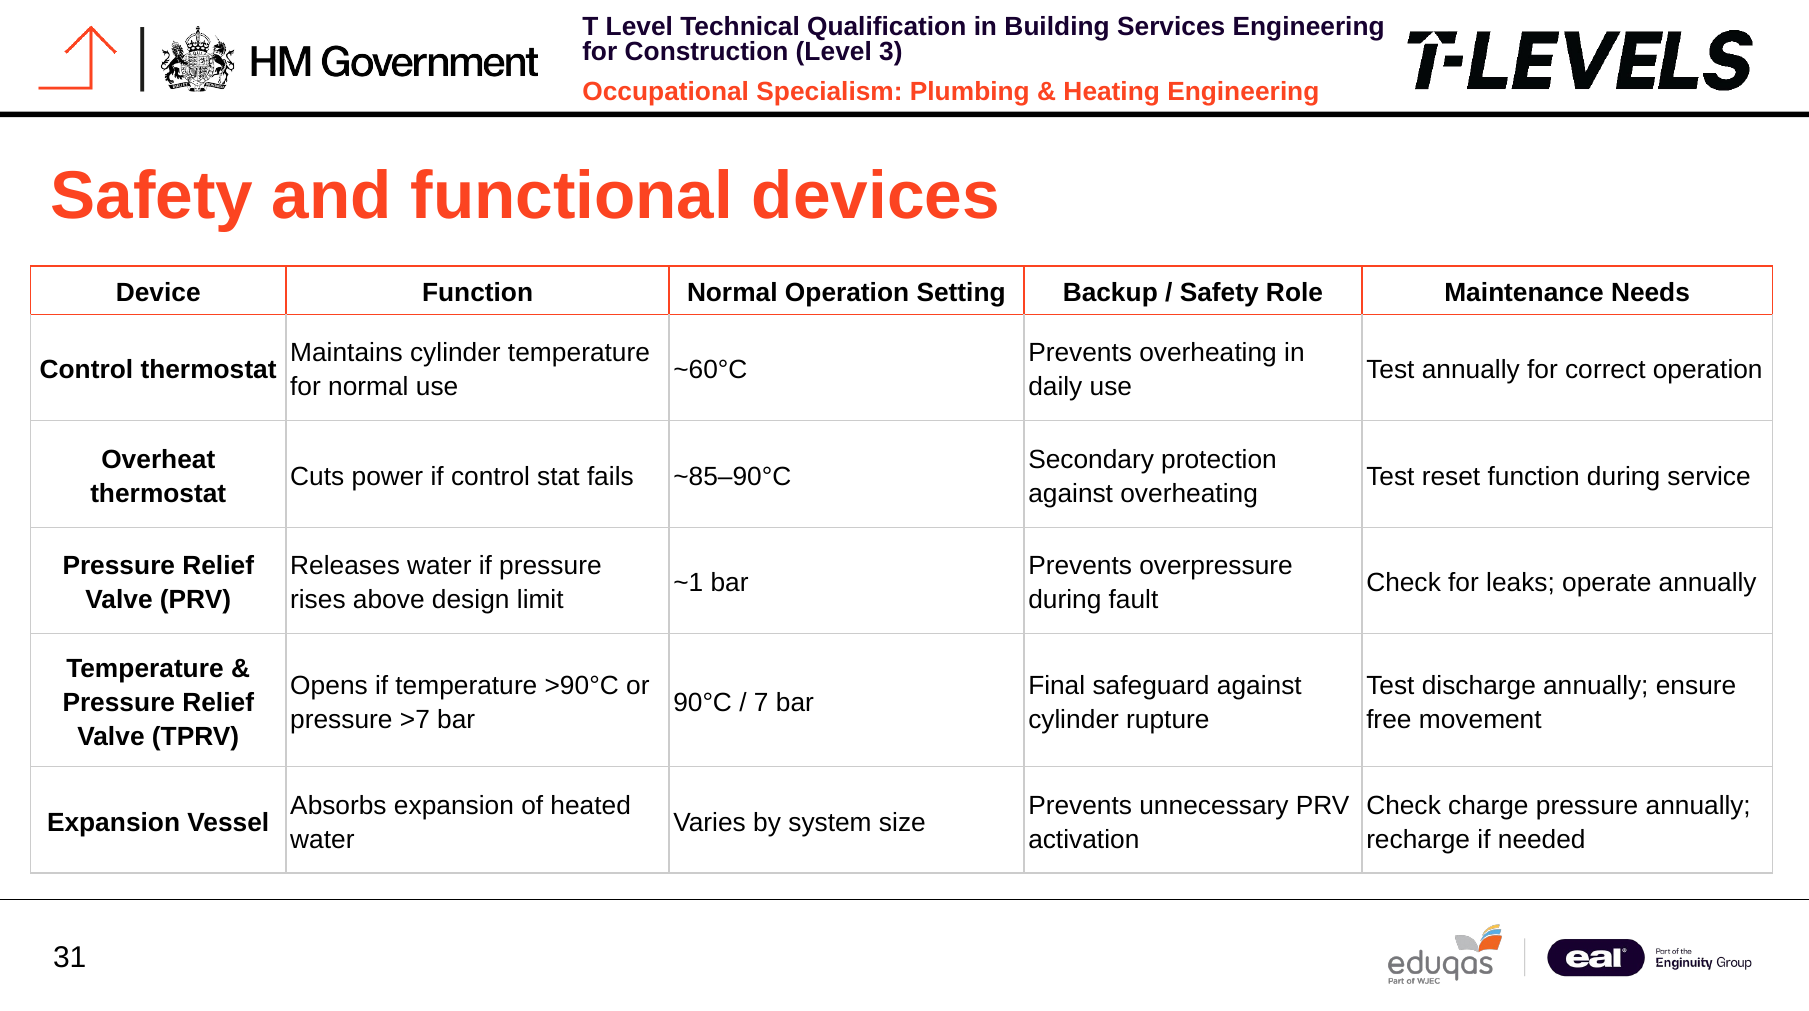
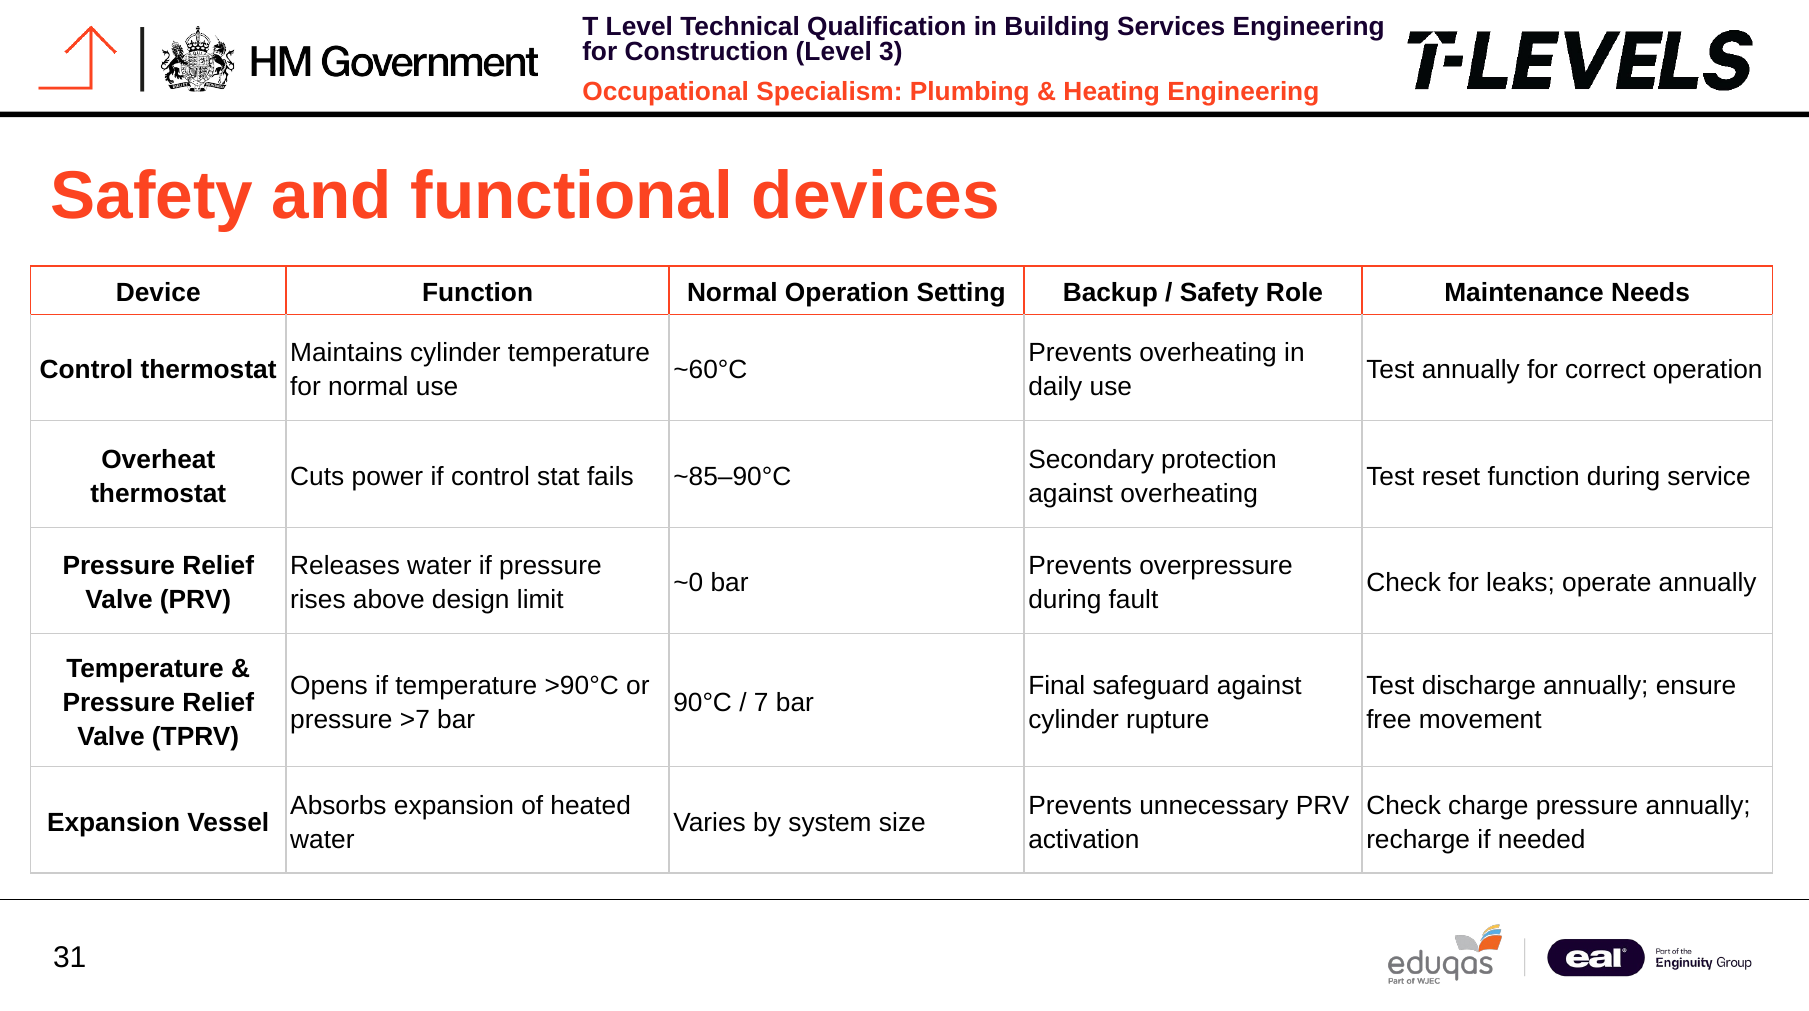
~1: ~1 -> ~0
